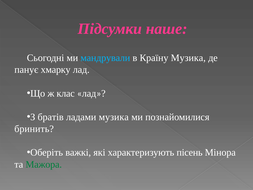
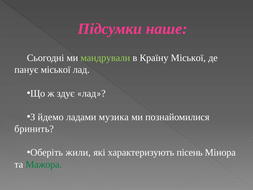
мандрували colour: light blue -> light green
Країну Музика: Музика -> Міської
панує хмарку: хмарку -> міської
клас: клас -> здує
братів: братів -> йдемо
важкі: важкі -> жили
